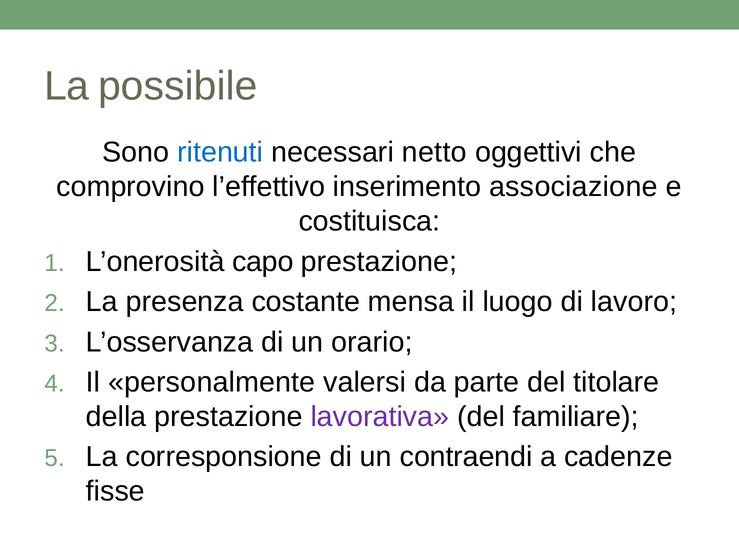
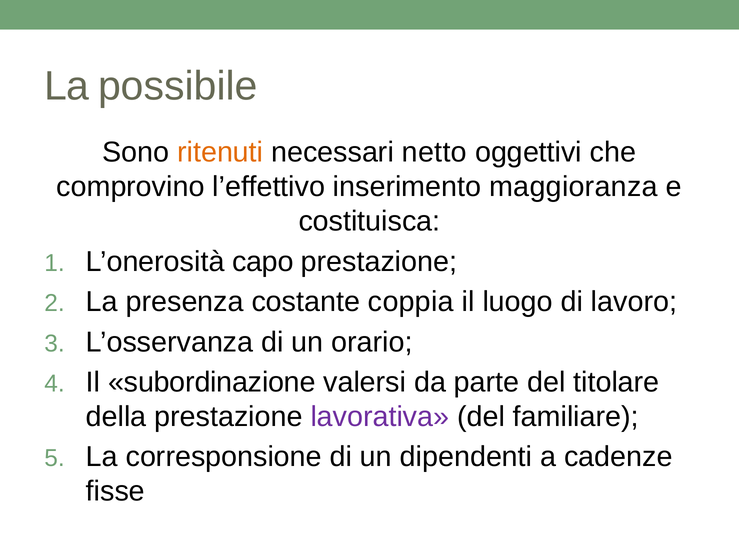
ritenuti colour: blue -> orange
associazione: associazione -> maggioranza
mensa: mensa -> coppia
personalmente: personalmente -> subordinazione
contraendi: contraendi -> dipendenti
